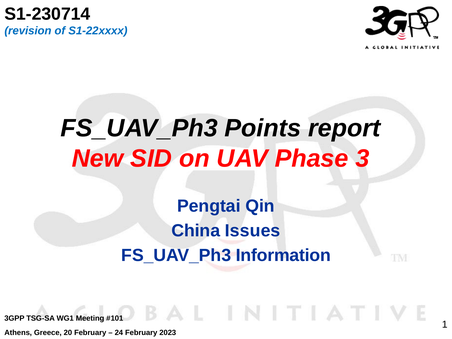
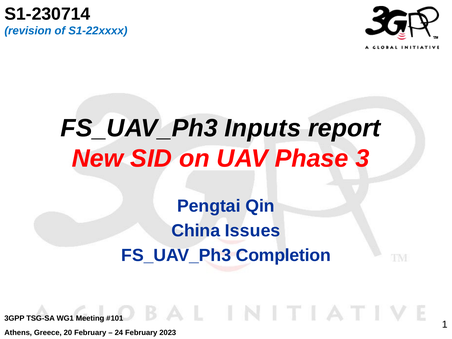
Points: Points -> Inputs
Information: Information -> Completion
